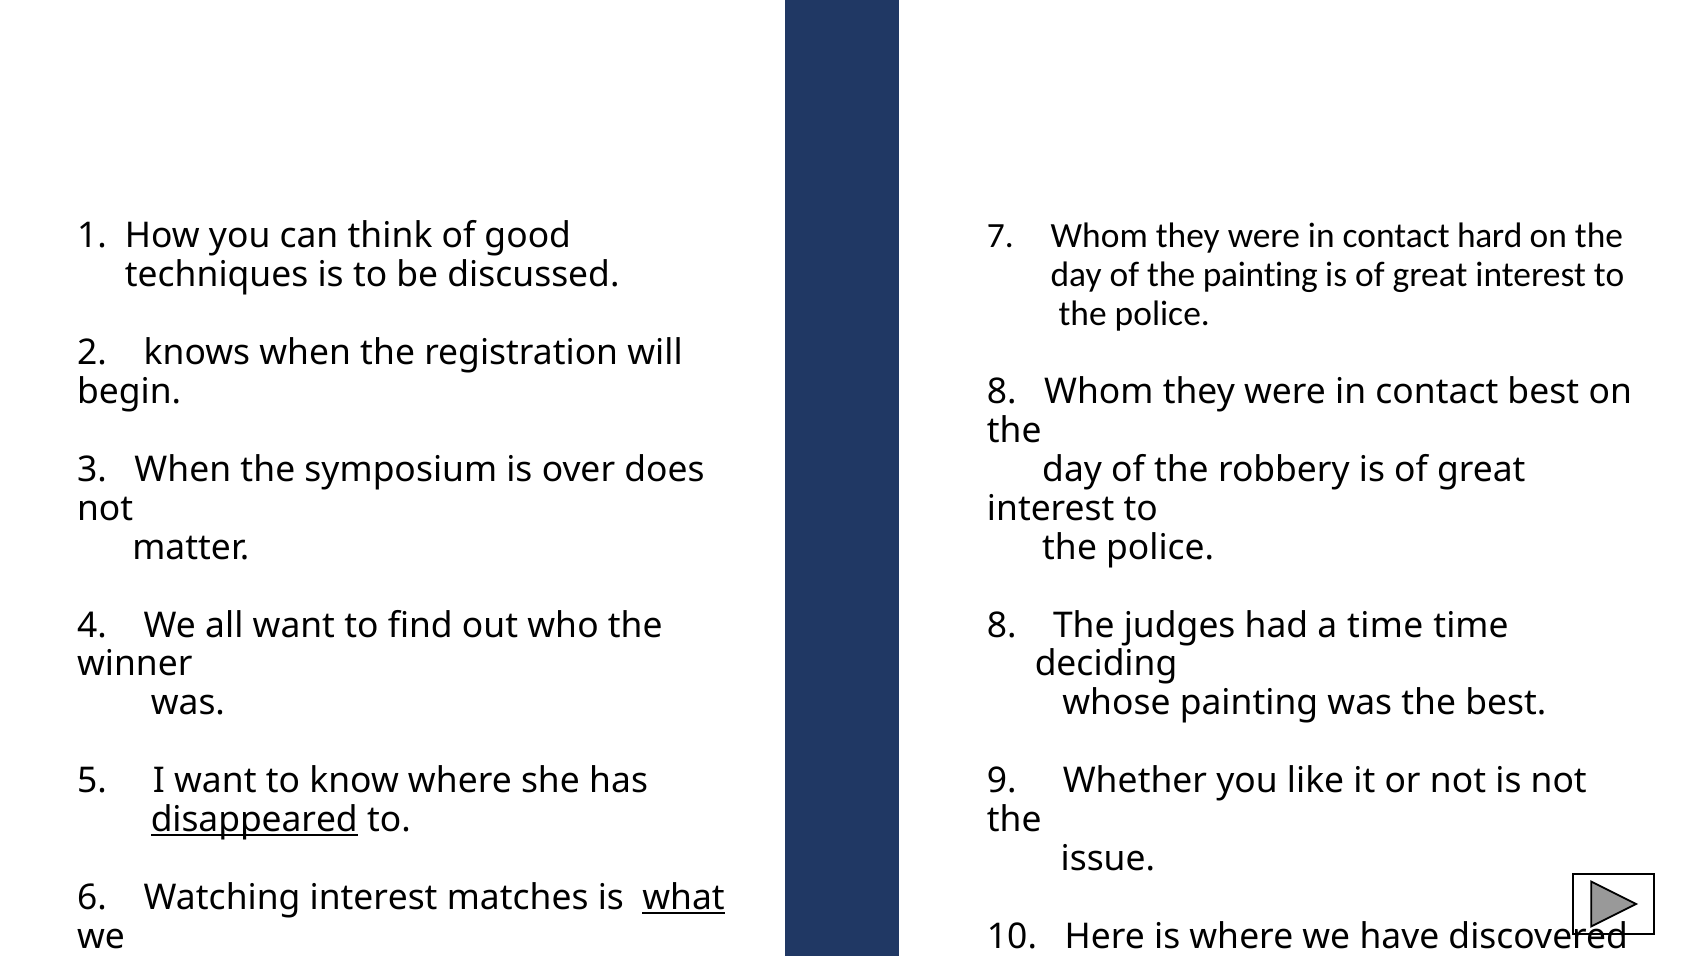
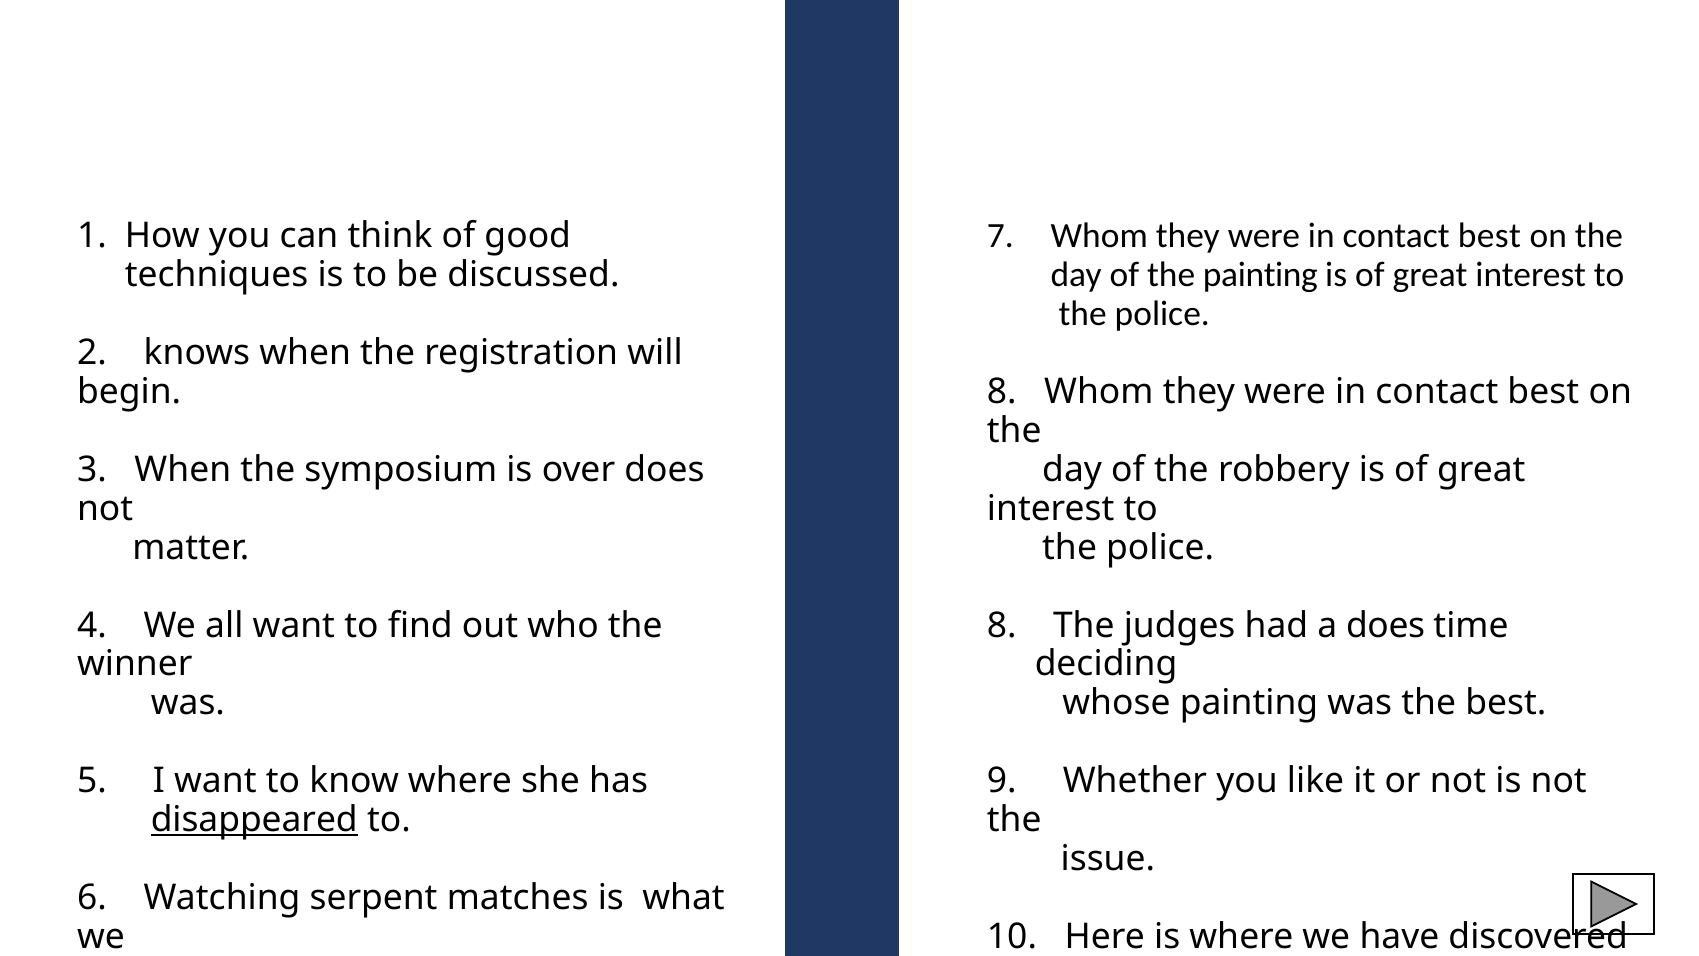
hard at (1490, 236): hard -> best
a time: time -> does
Watching interest: interest -> serpent
what underline: present -> none
